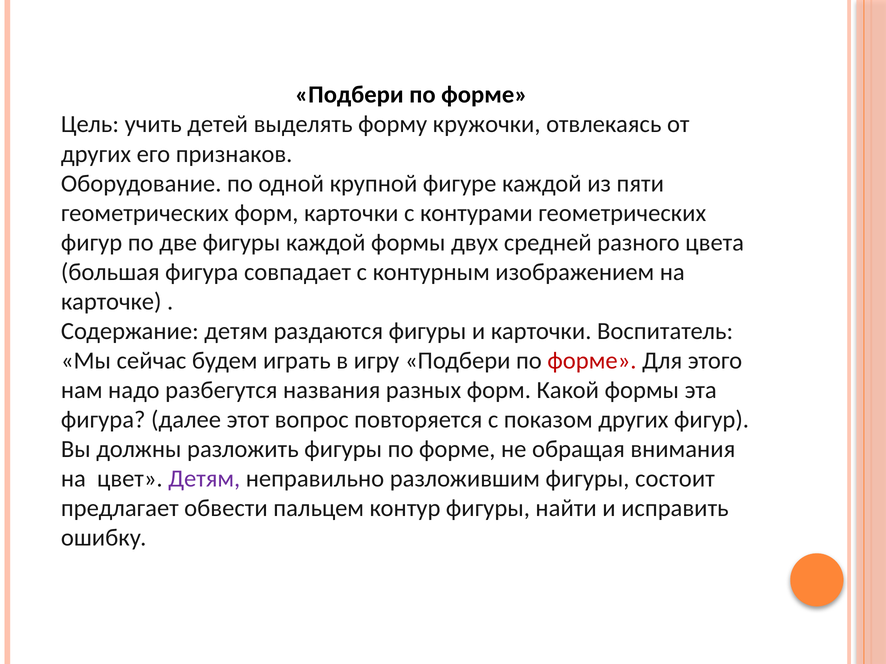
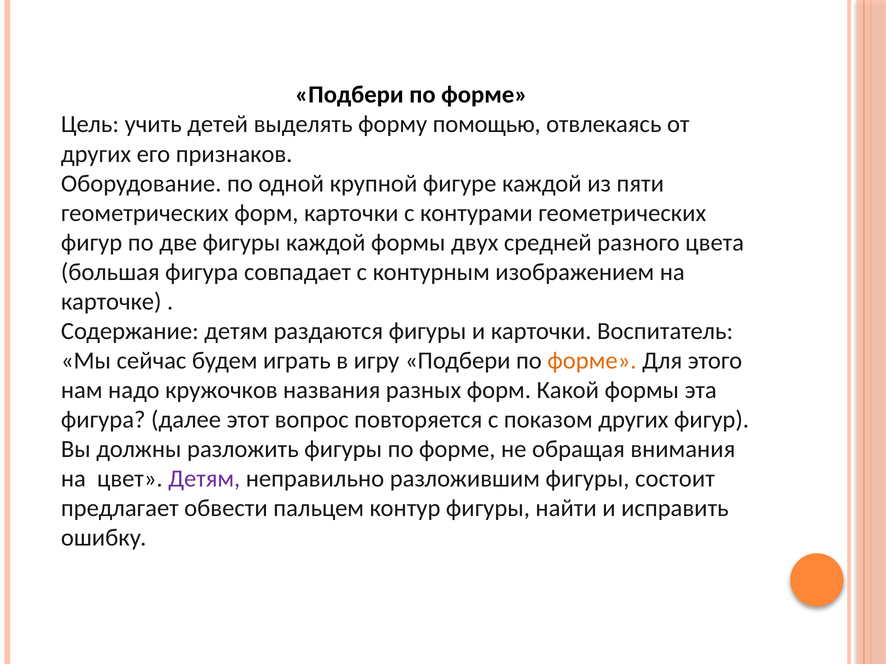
кружочки: кружочки -> помощью
форме at (592, 361) colour: red -> orange
разбегутся: разбегутся -> кружочков
